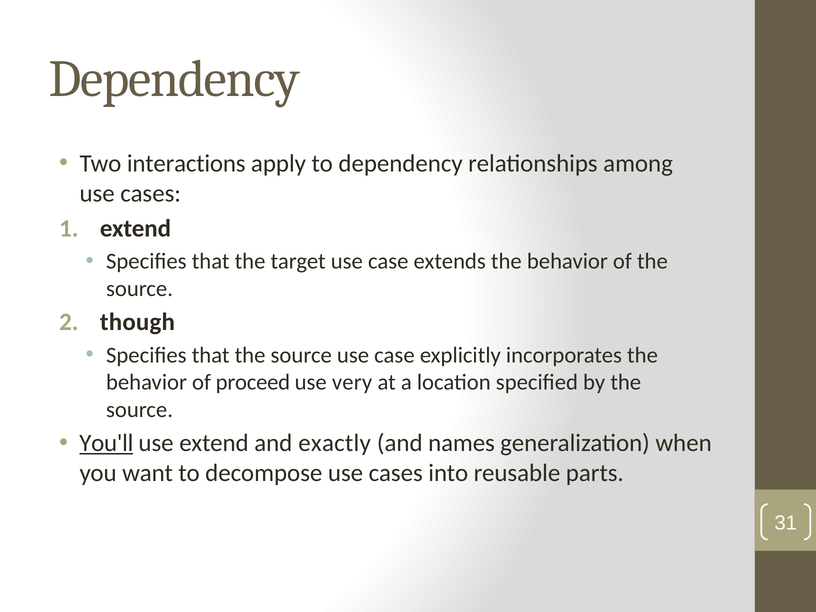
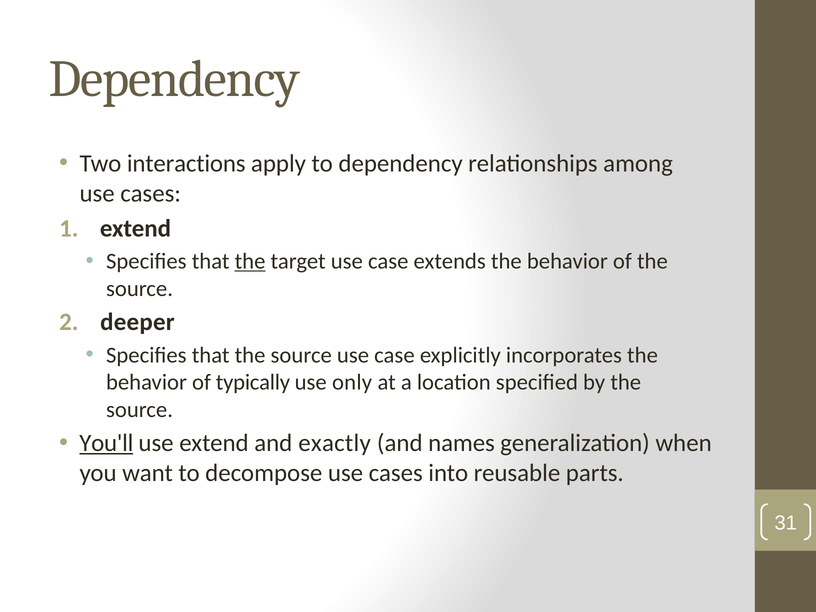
the at (250, 261) underline: none -> present
though: though -> deeper
proceed: proceed -> typically
very: very -> only
